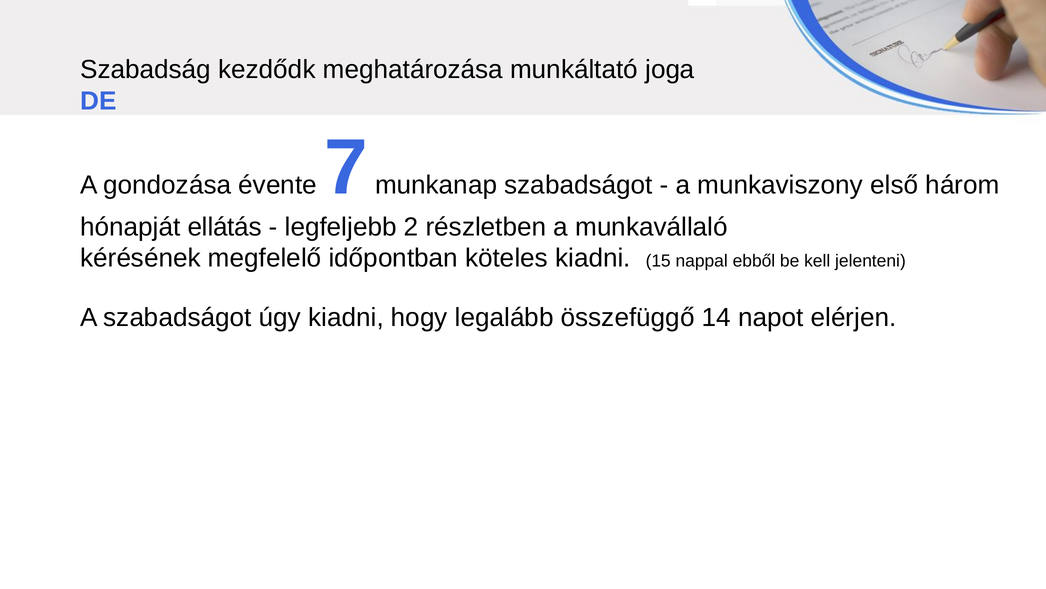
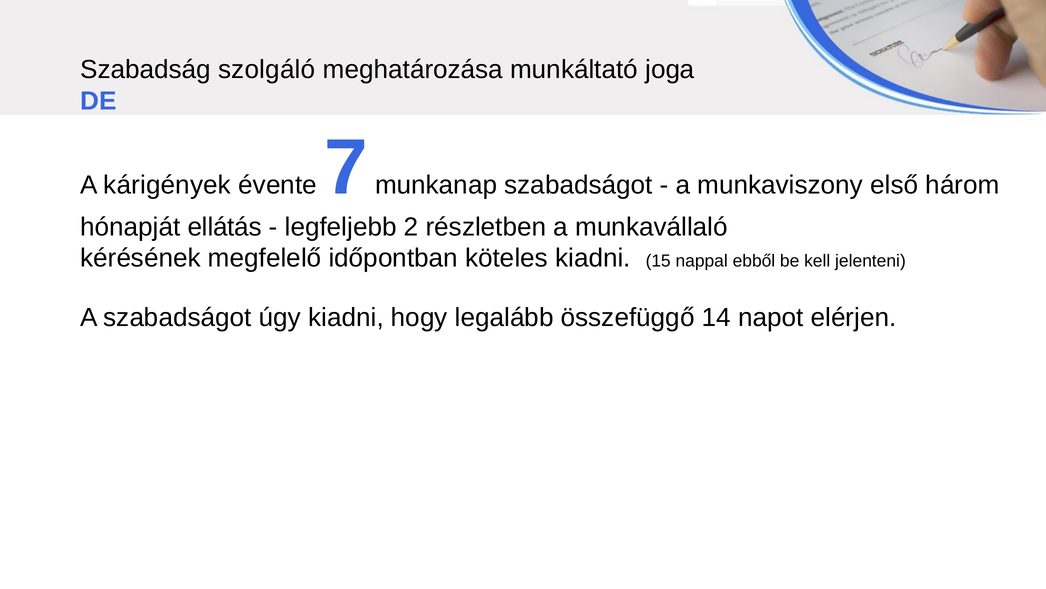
kezdődk: kezdődk -> szolgáló
gondozása: gondozása -> kárigények
